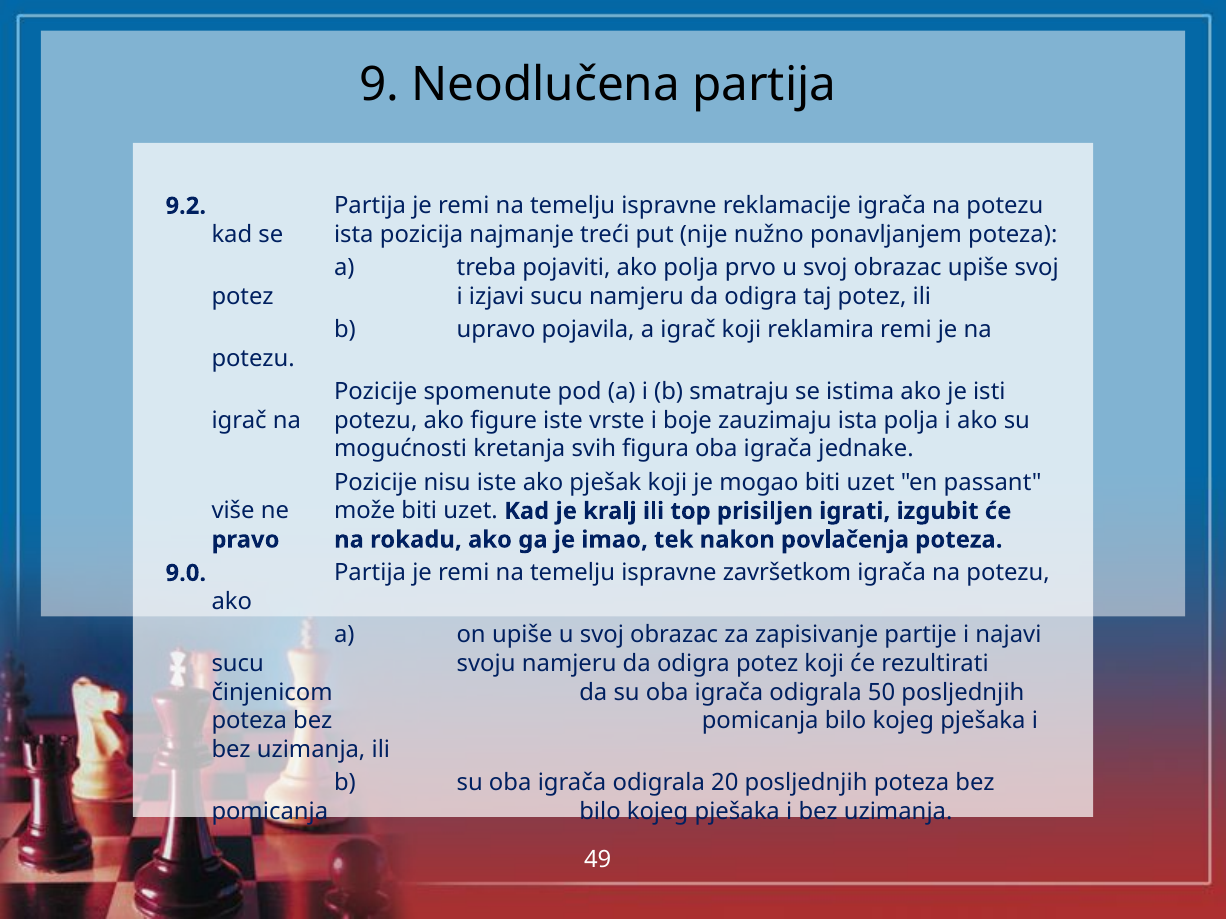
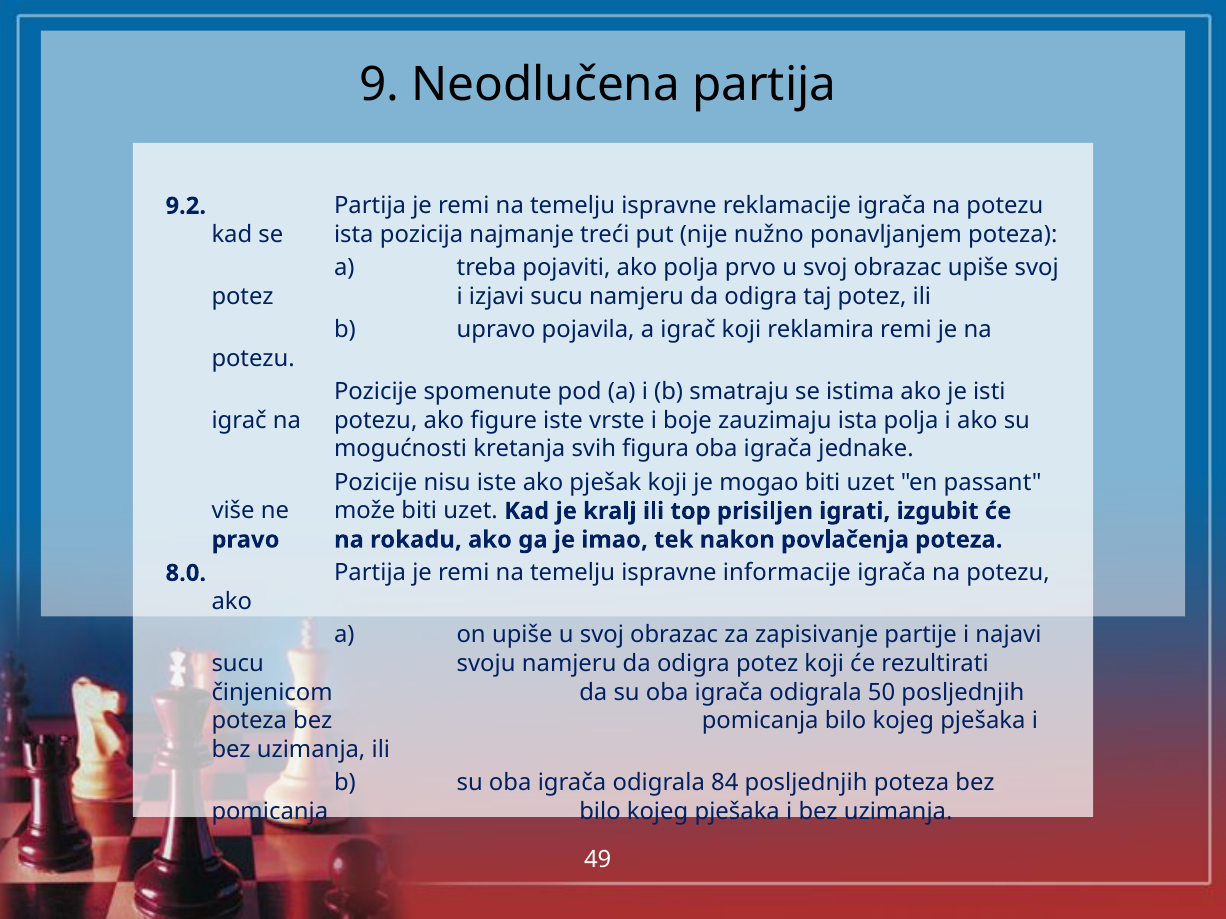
9.0: 9.0 -> 8.0
završetkom: završetkom -> informacije
20: 20 -> 84
